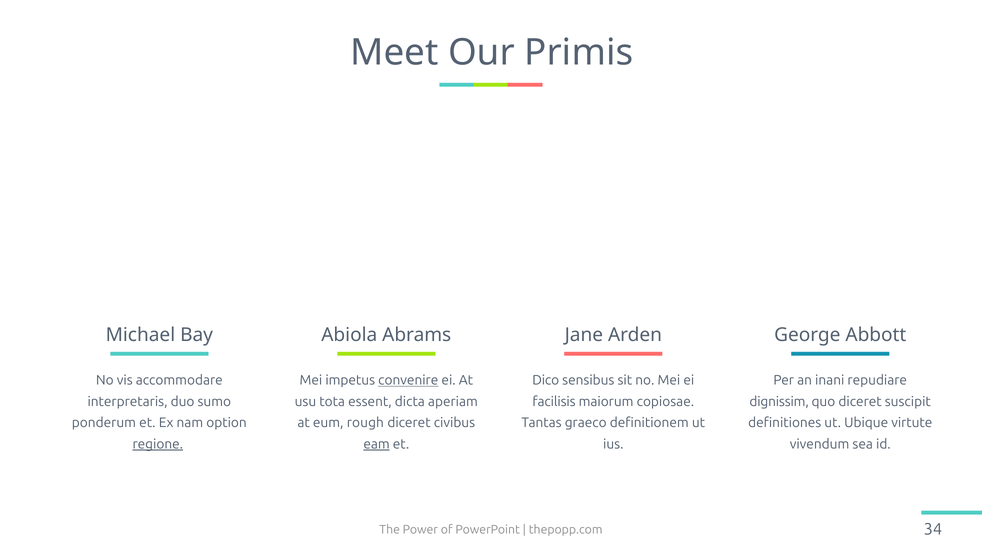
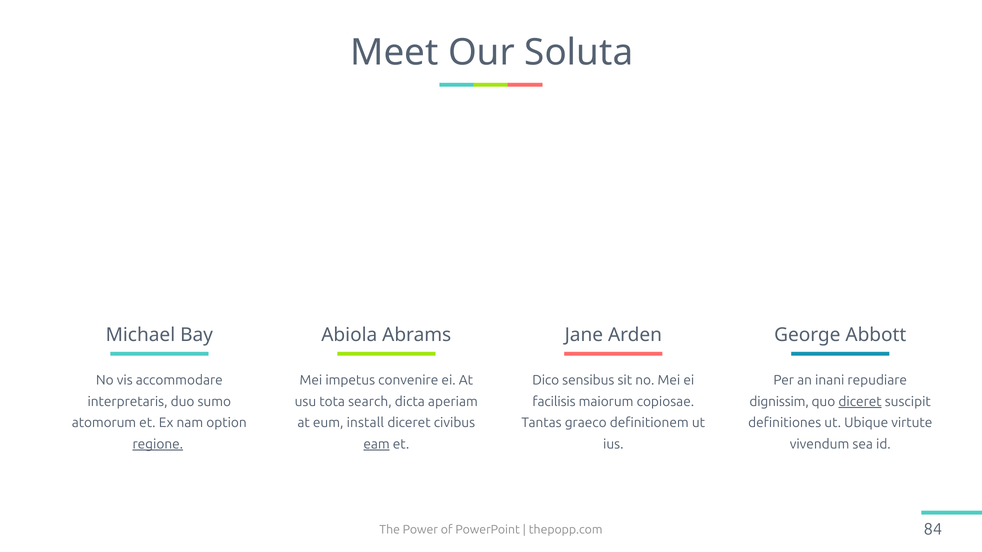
Primis: Primis -> Soluta
convenire underline: present -> none
essent: essent -> search
diceret at (860, 402) underline: none -> present
ponderum: ponderum -> atomorum
rough: rough -> install
34: 34 -> 84
